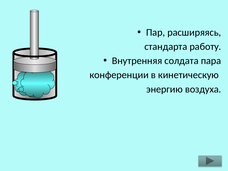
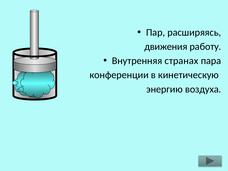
стандарта: стандарта -> движения
солдата: солдата -> странах
